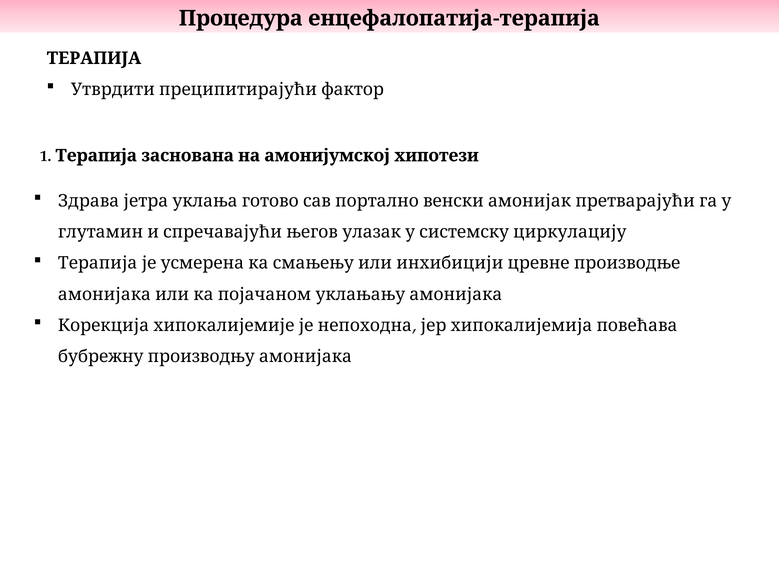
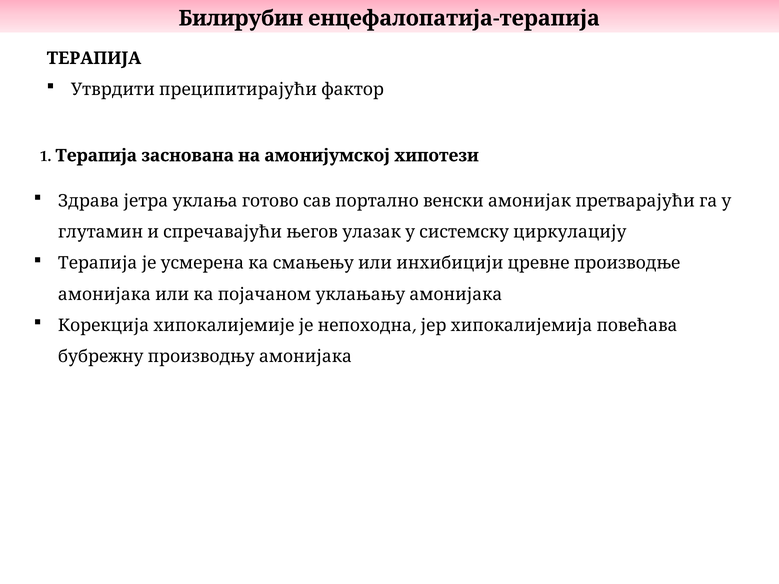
Процедура: Процедура -> Билирубин
